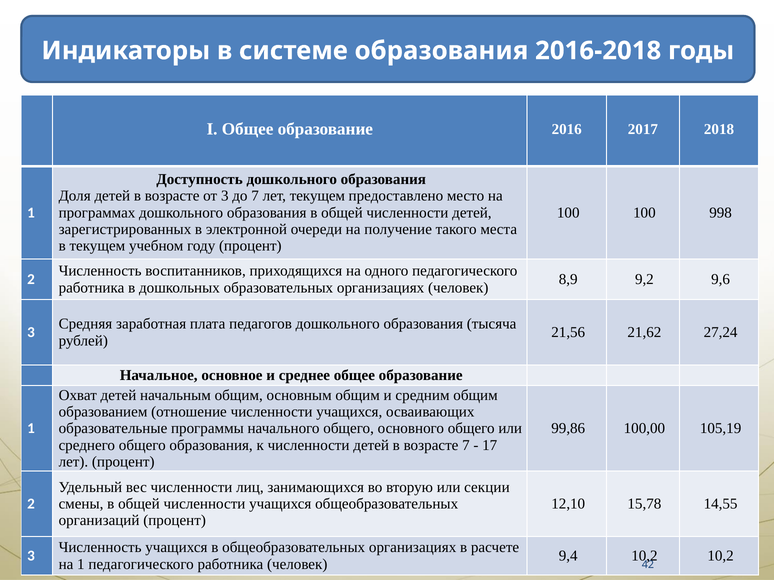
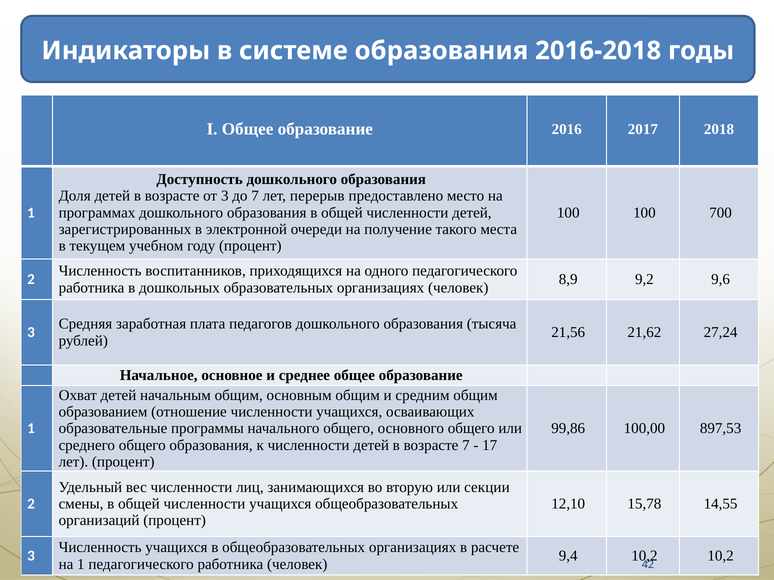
лет текущем: текущем -> перерыв
998: 998 -> 700
105,19: 105,19 -> 897,53
